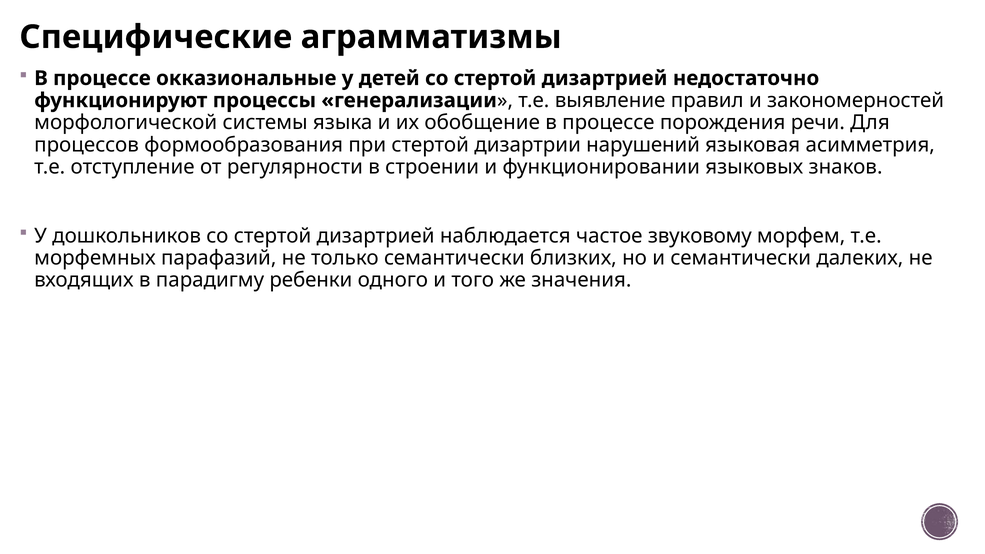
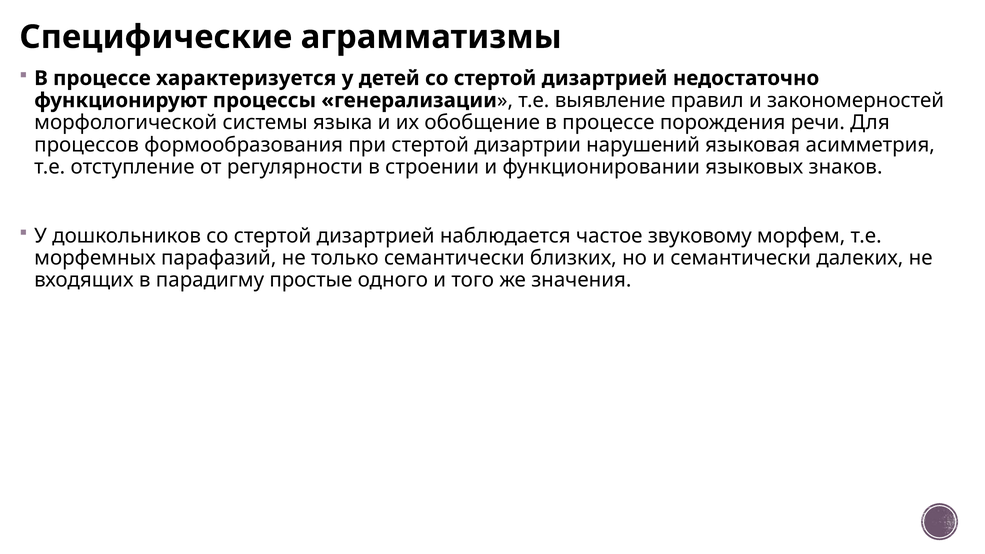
окказиональные: окказиональные -> характеризуется
ребенки: ребенки -> простые
